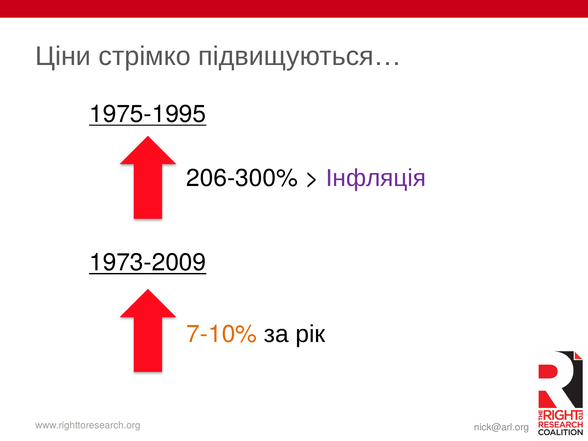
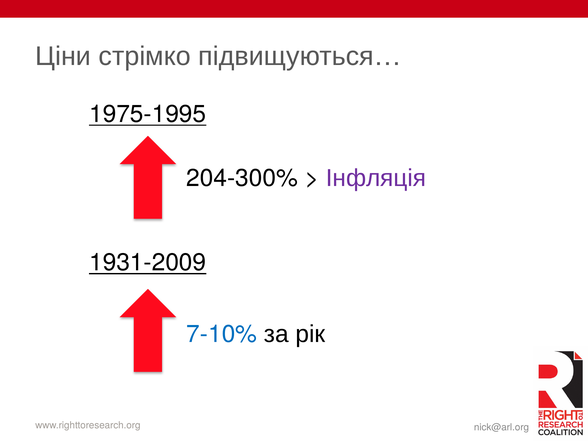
206-300%: 206-300% -> 204-300%
1973-2009: 1973-2009 -> 1931-2009
7-10% colour: orange -> blue
